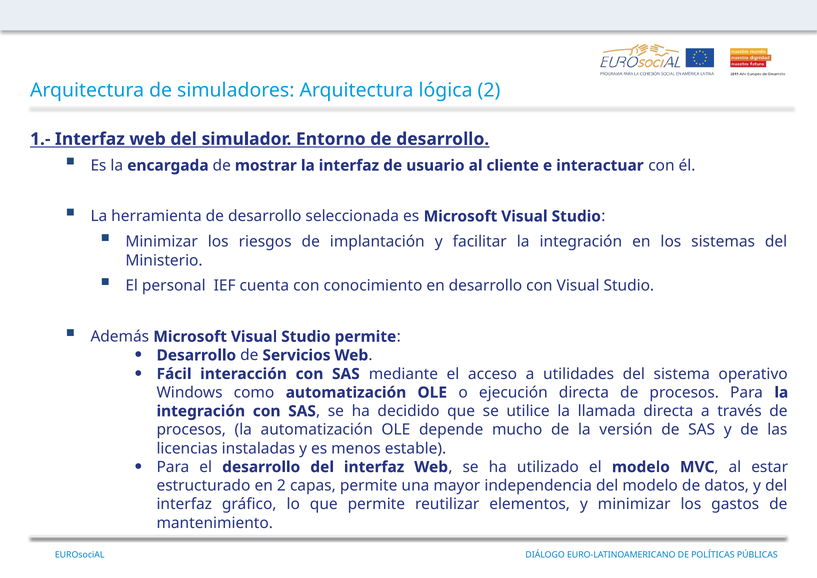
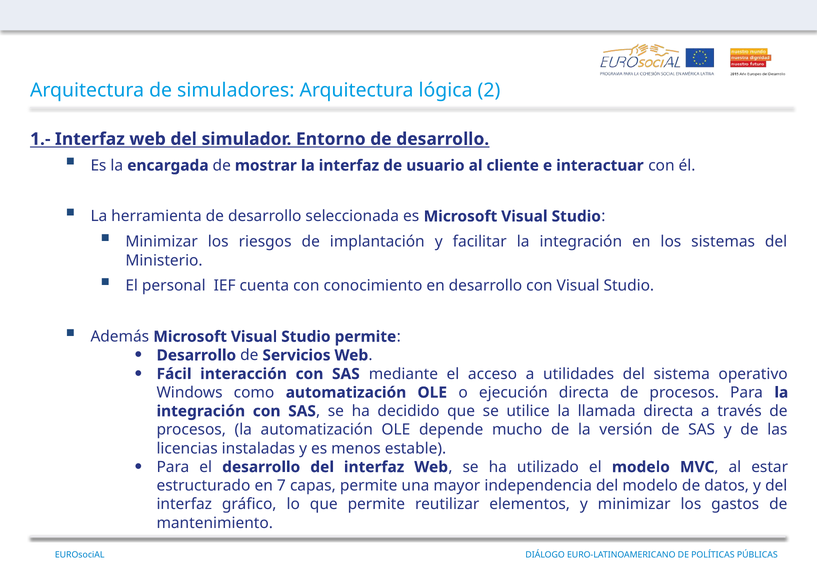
en 2: 2 -> 7
